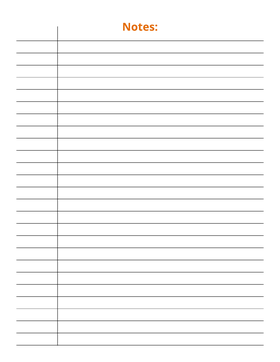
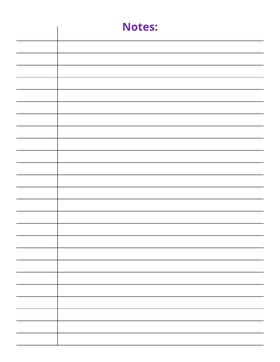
Notes colour: orange -> purple
